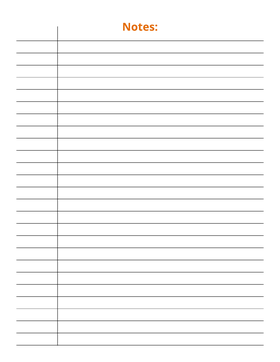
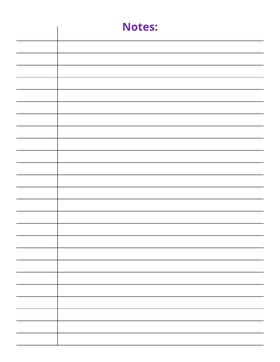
Notes colour: orange -> purple
